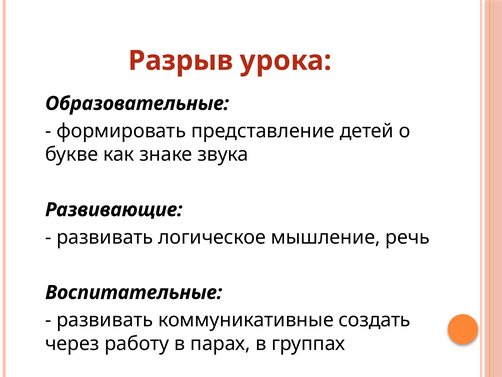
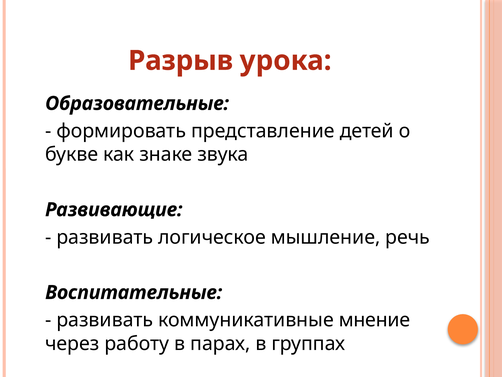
создать: создать -> мнение
